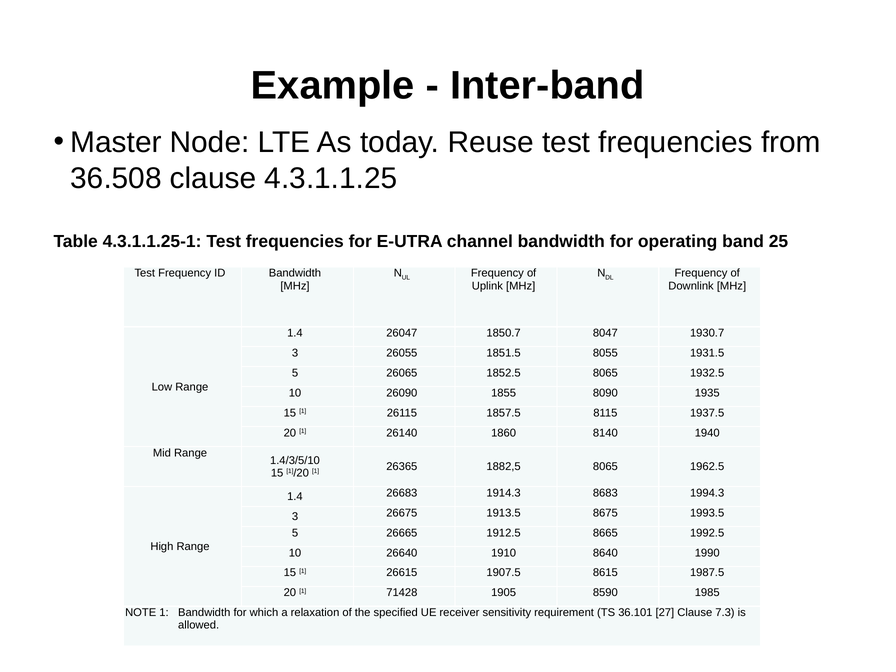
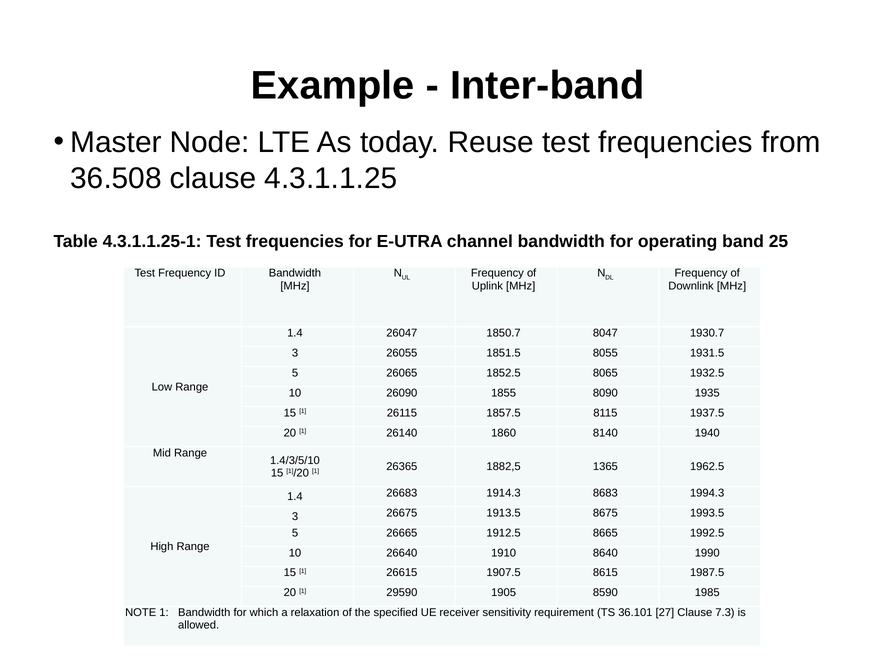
1882,5 8065: 8065 -> 1365
71428: 71428 -> 29590
